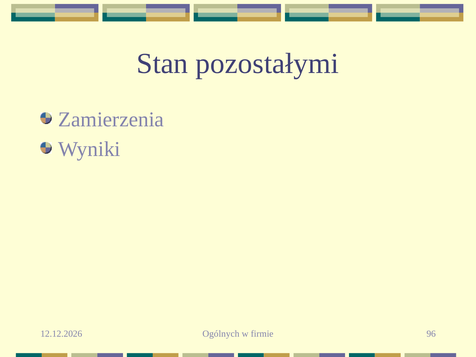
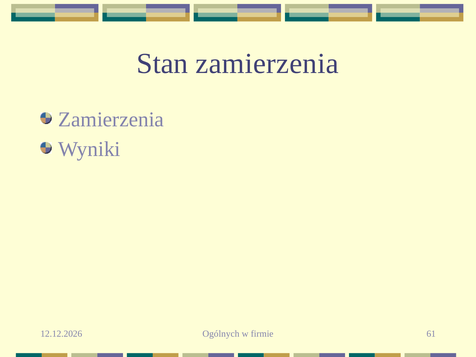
Stan pozostałymi: pozostałymi -> zamierzenia
96: 96 -> 61
